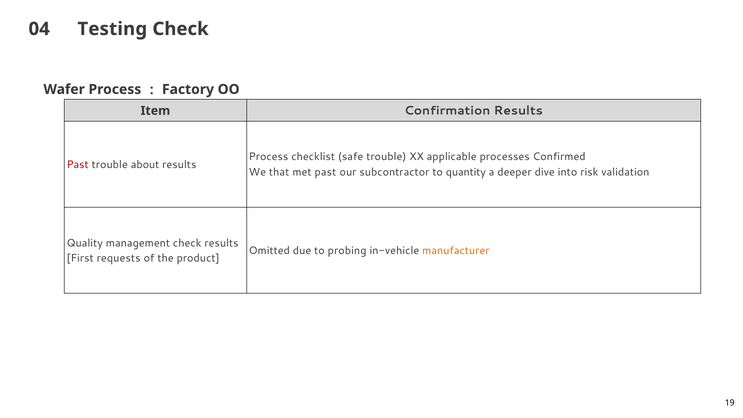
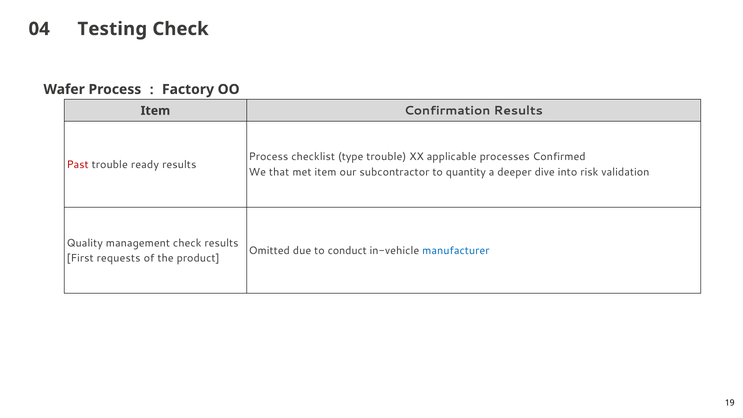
safe: safe -> type
about: about -> ready
met past: past -> item
probing: probing -> conduct
manufacturer colour: orange -> blue
